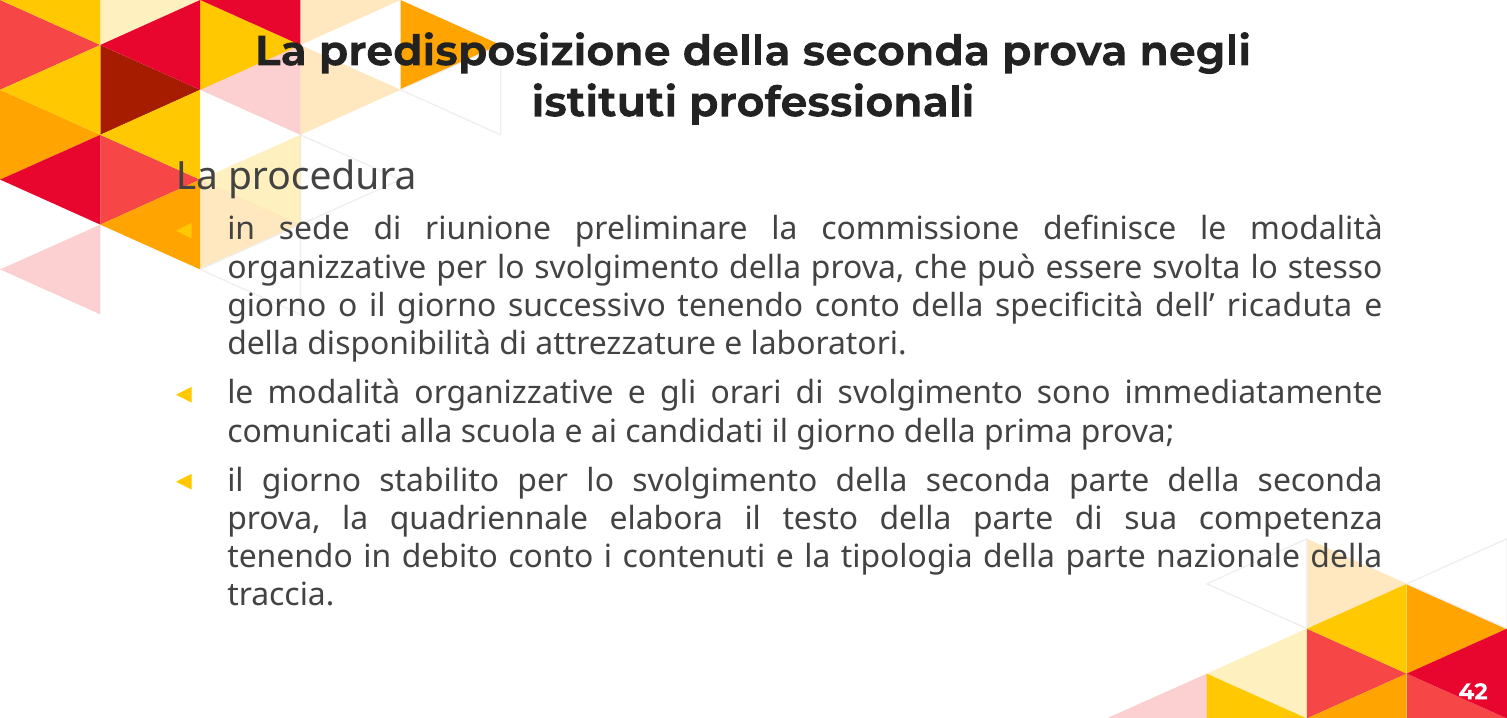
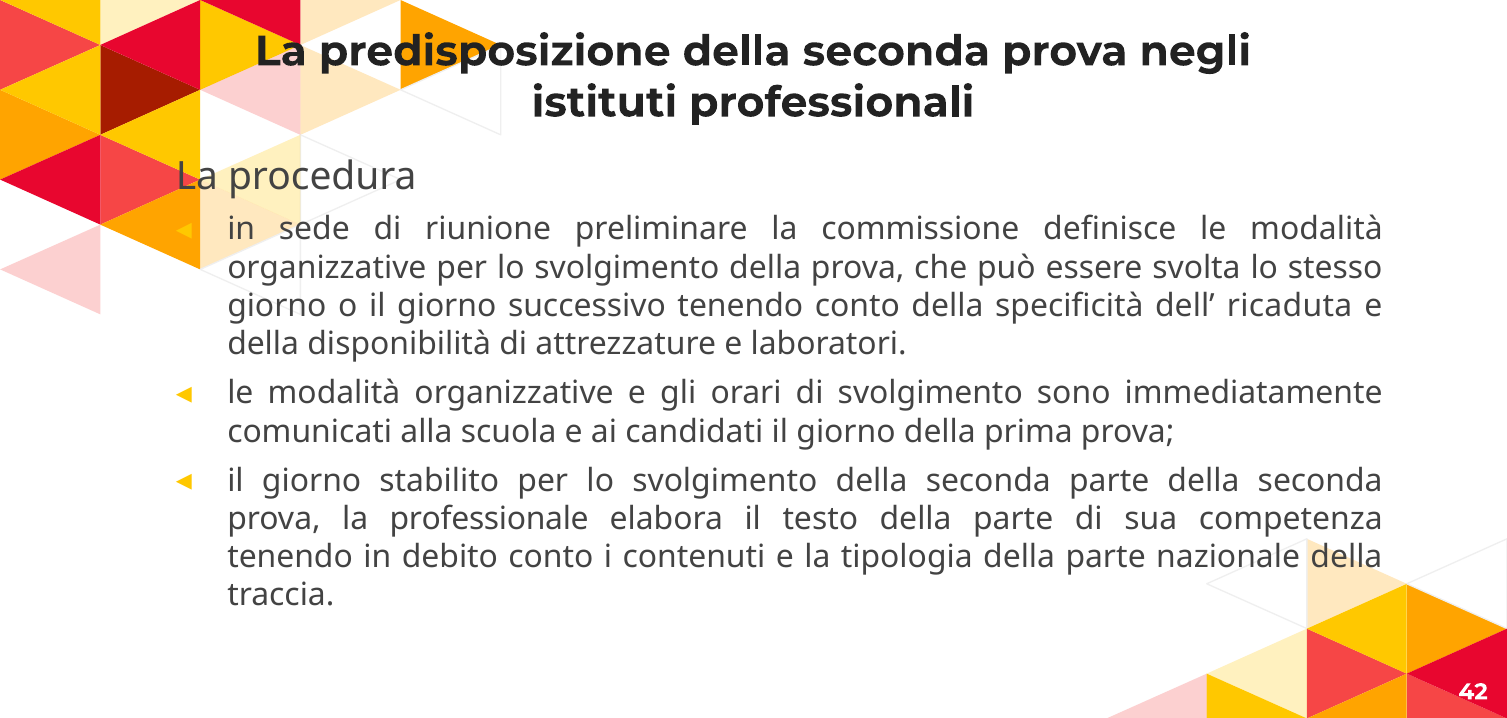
quadriennale: quadriennale -> professionale
